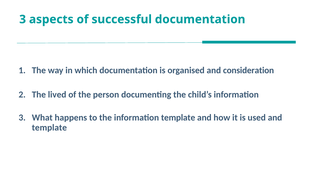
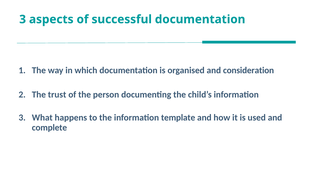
lived: lived -> trust
template at (49, 127): template -> complete
